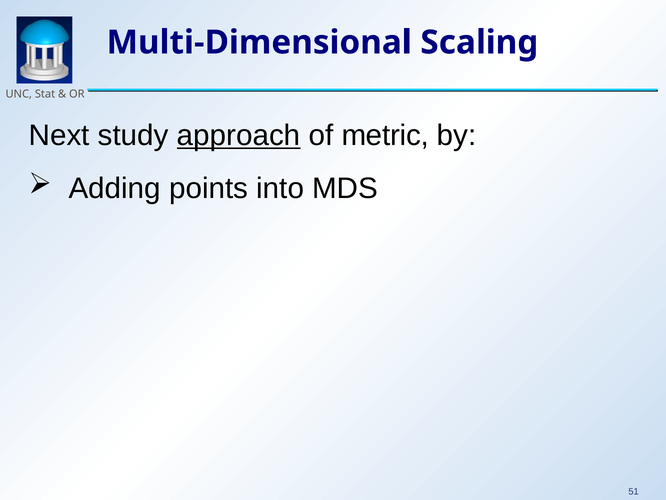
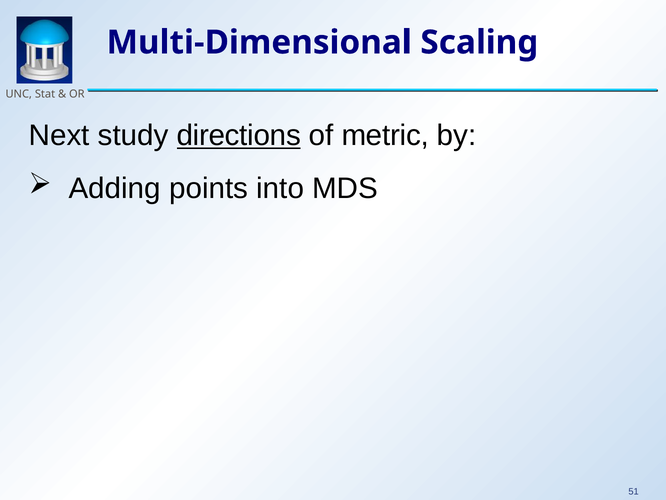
approach: approach -> directions
